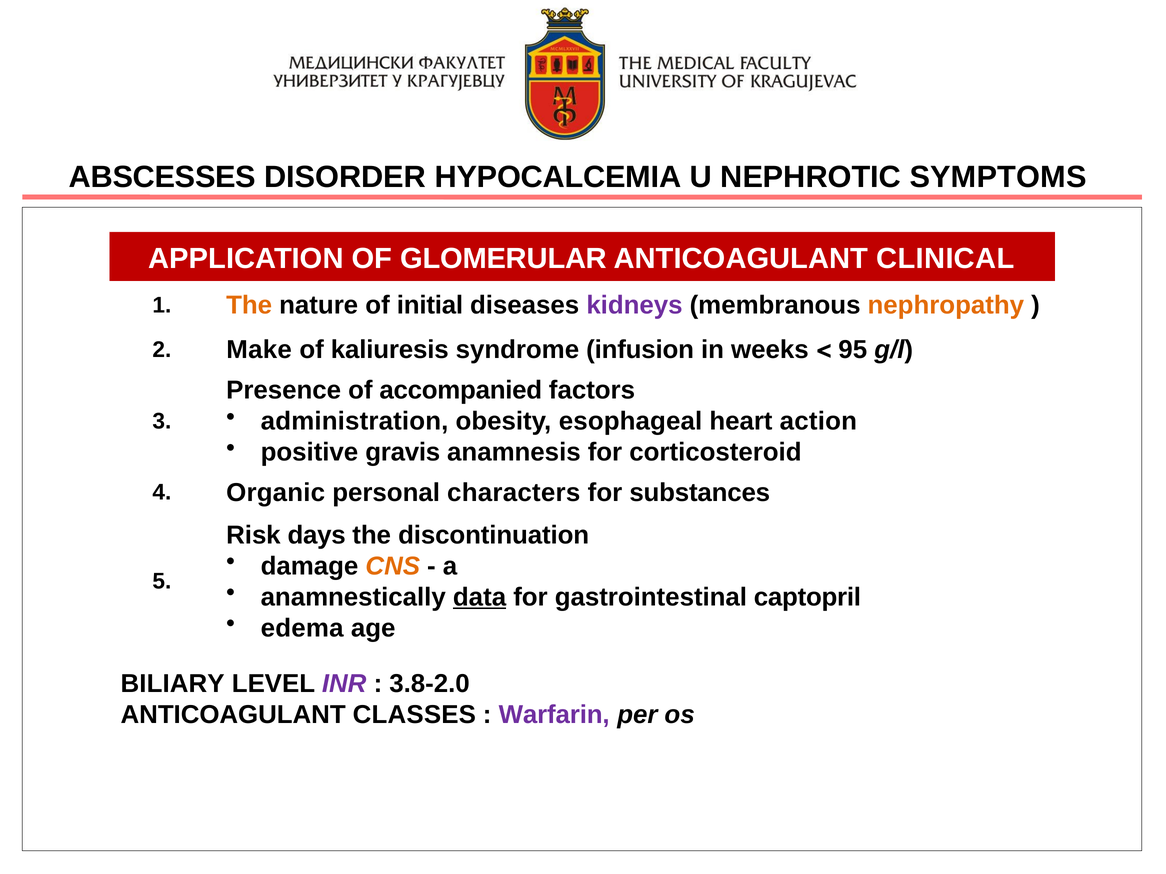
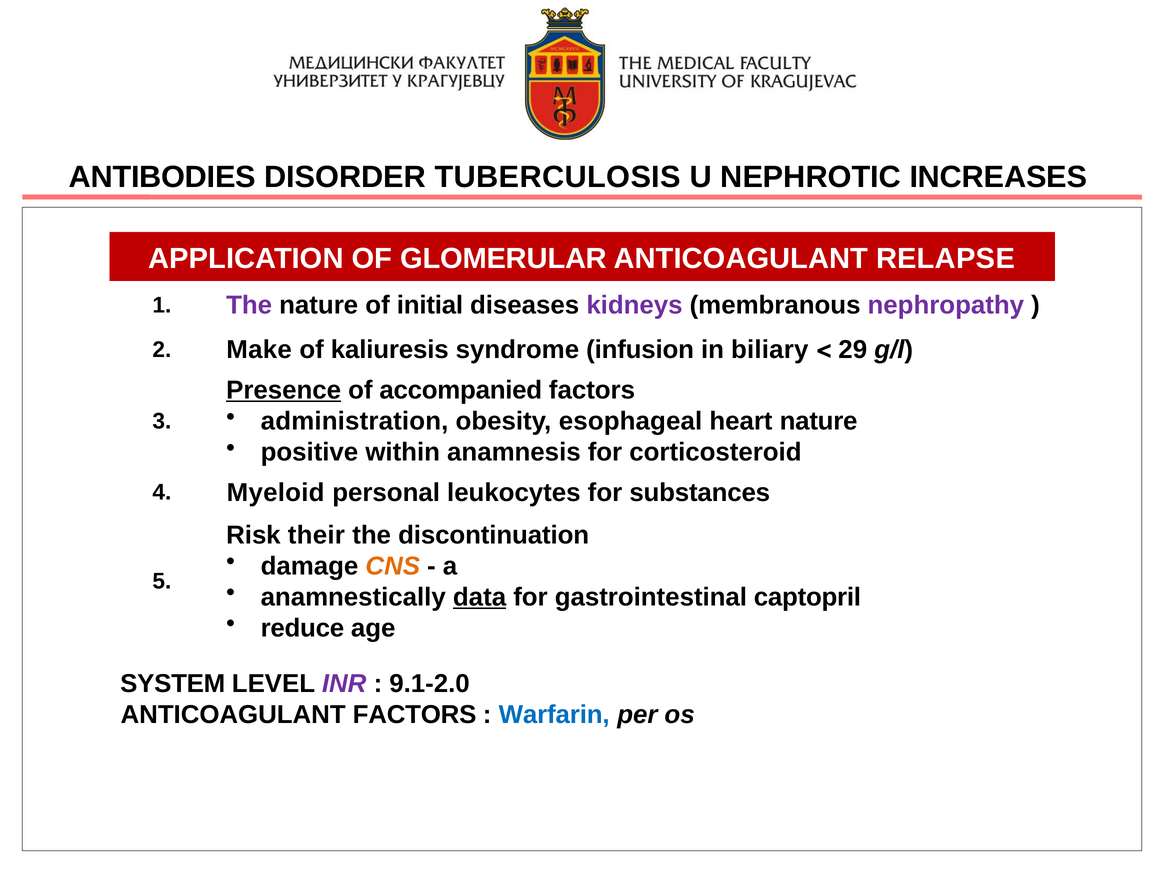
ABSCESSES: ABSCESSES -> ANTIBODIES
HYPOCALCEMIA: HYPOCALCEMIA -> TUBERCULOSIS
SYMPTOMS: SYMPTOMS -> INCREASES
CLINICAL: CLINICAL -> RELAPSE
The at (249, 306) colour: orange -> purple
nephropathy colour: orange -> purple
weeks: weeks -> biliary
95: 95 -> 29
Presence underline: none -> present
heart action: action -> nature
gravis: gravis -> within
Organic: Organic -> Myeloid
characters: characters -> leukocytes
days: days -> their
edema: edema -> reduce
BILIARY: BILIARY -> SYSTEM
3.8-2.0: 3.8-2.0 -> 9.1-2.0
ANTICOAGULANT CLASSES: CLASSES -> FACTORS
Warfarin colour: purple -> blue
